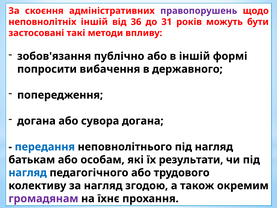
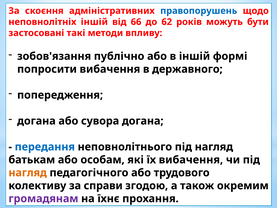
правопорушень colour: purple -> blue
36: 36 -> 66
31: 31 -> 62
їх результати: результати -> вибачення
нагляд at (28, 173) colour: blue -> orange
за нагляд: нагляд -> справи
